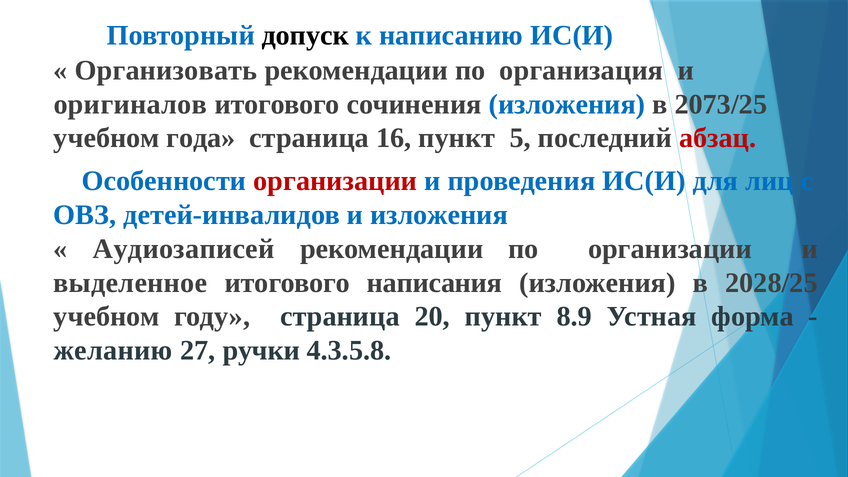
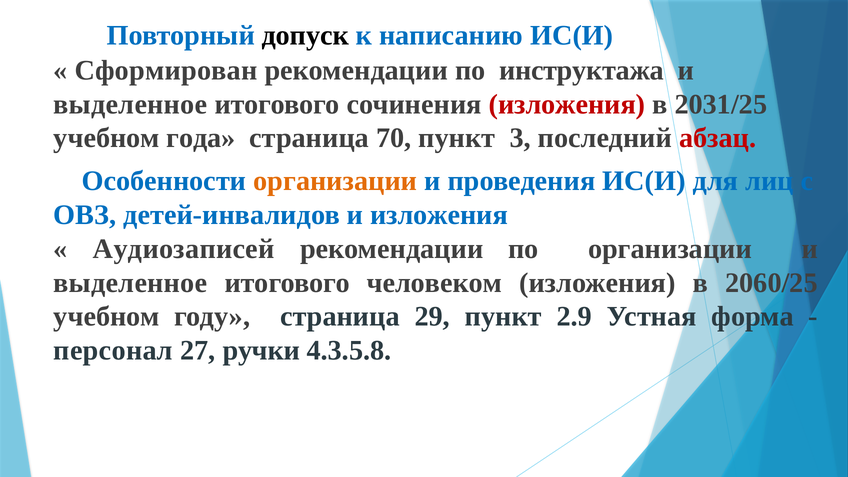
Организовать: Организовать -> Сформирован
организация: организация -> инструктажа
оригиналов at (130, 104): оригиналов -> выделенное
изложения at (567, 104) colour: blue -> red
2073/25: 2073/25 -> 2031/25
16: 16 -> 70
5: 5 -> 3
организации at (335, 181) colour: red -> orange
написания: написания -> человеком
2028/25: 2028/25 -> 2060/25
20: 20 -> 29
8.9: 8.9 -> 2.9
желанию: желанию -> персонал
